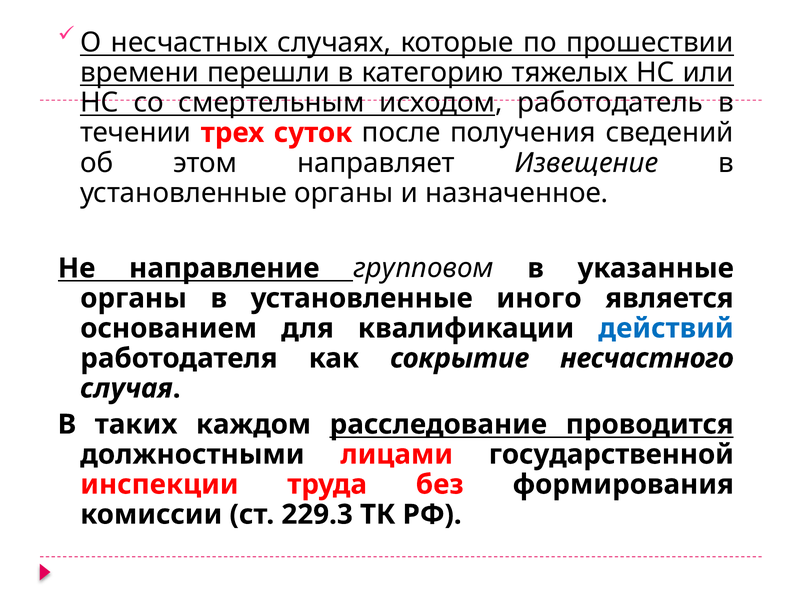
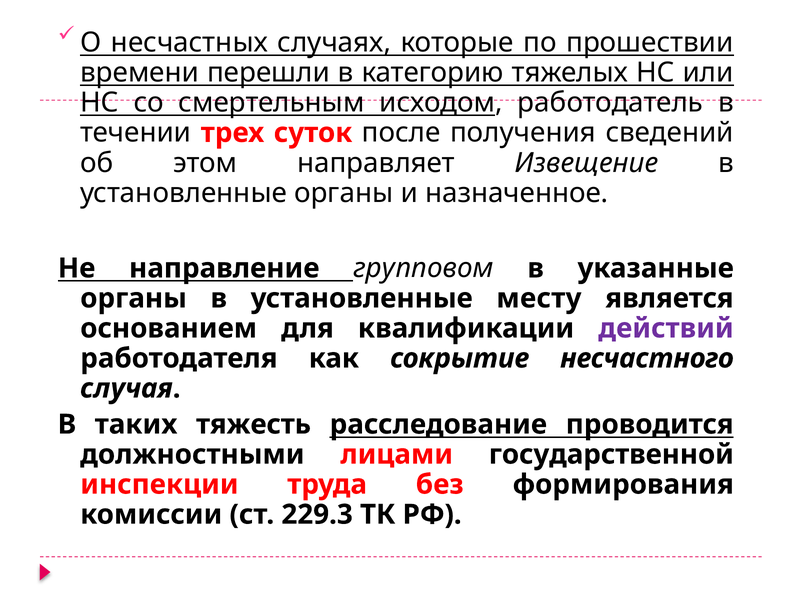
иного: иного -> месту
действий colour: blue -> purple
каждом: каждом -> тяжесть
